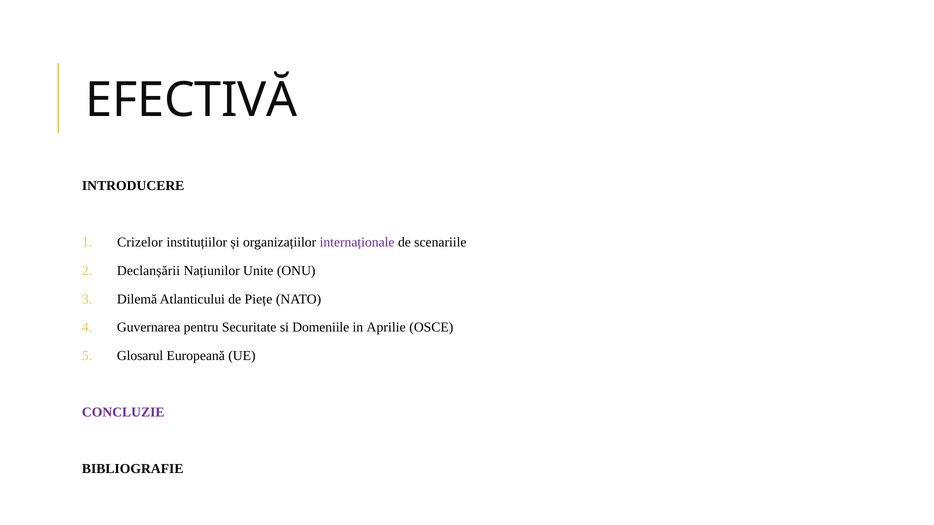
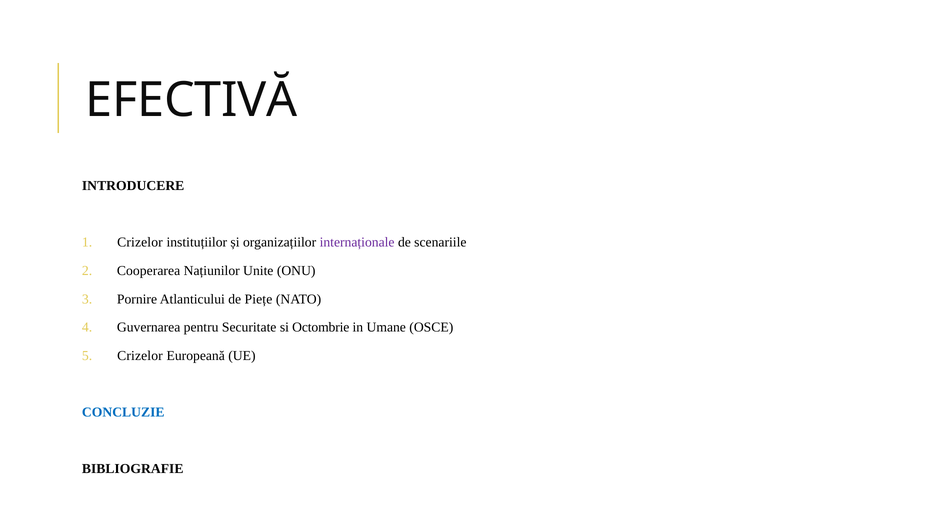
Declanșării: Declanșării -> Cooperarea
Dilemă: Dilemă -> Pornire
Domeniile: Domeniile -> Octombrie
Aprilie: Aprilie -> Umane
Glosarul at (140, 356): Glosarul -> Crizelor
CONCLUZIE colour: purple -> blue
